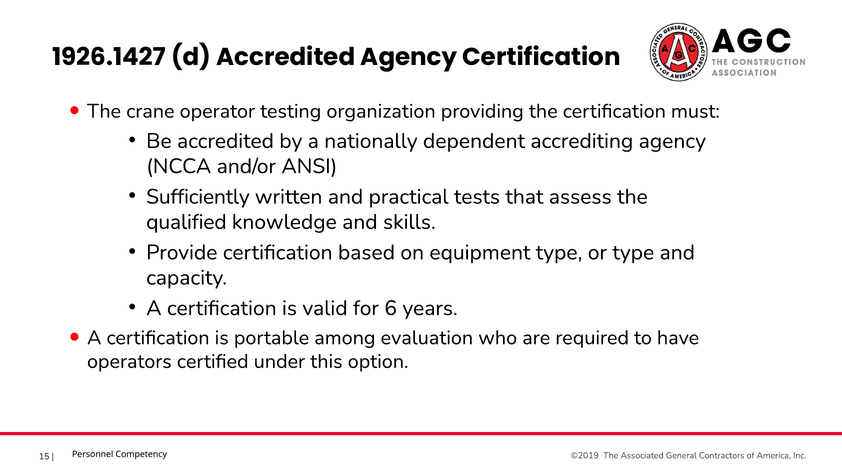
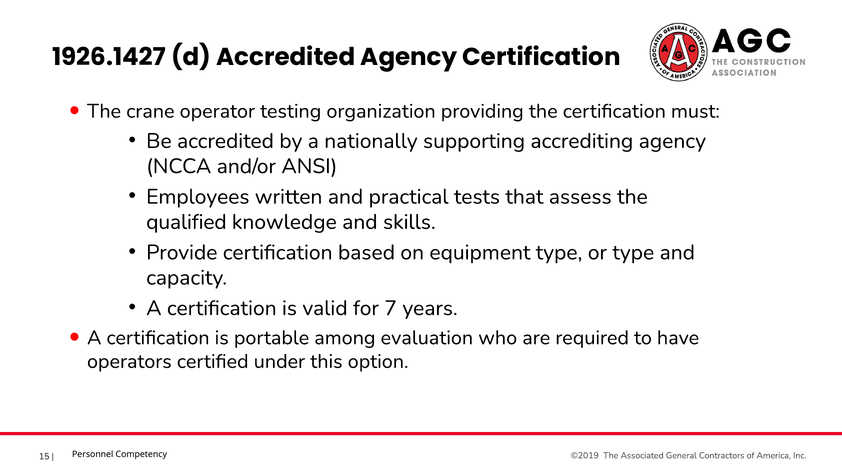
dependent: dependent -> supporting
Sufficiently: Sufficiently -> Employees
6: 6 -> 7
